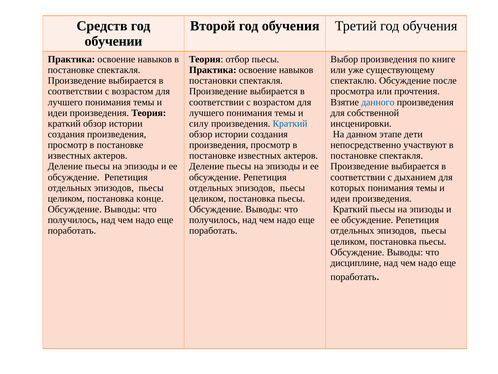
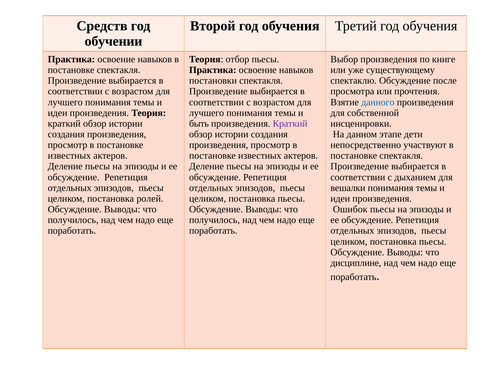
силу: силу -> быть
Краткий at (290, 123) colour: blue -> purple
которых: которых -> вешалки
конце: конце -> ролей
Краткий at (350, 209): Краткий -> Ошибок
